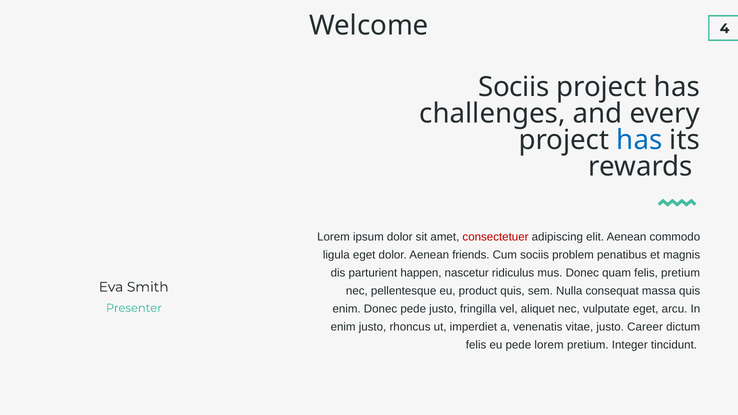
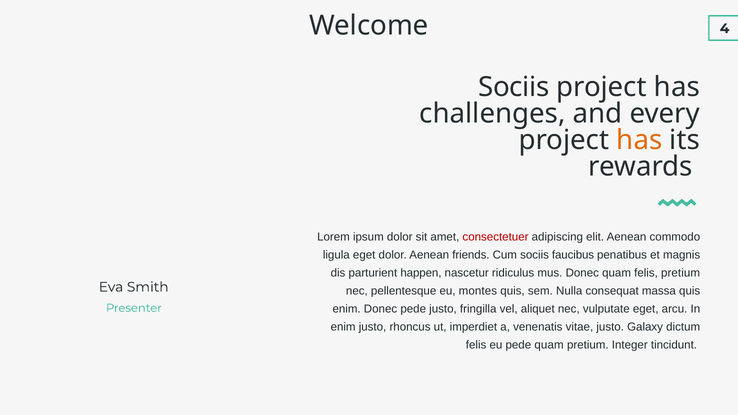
has at (639, 140) colour: blue -> orange
problem: problem -> faucibus
product: product -> montes
Career: Career -> Galaxy
pede lorem: lorem -> quam
